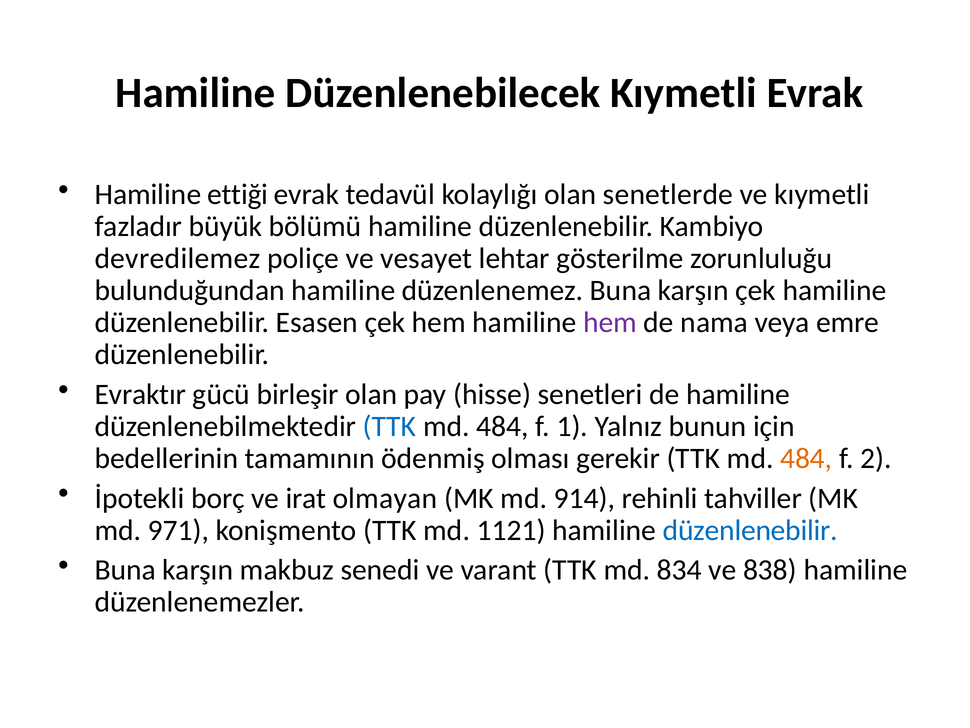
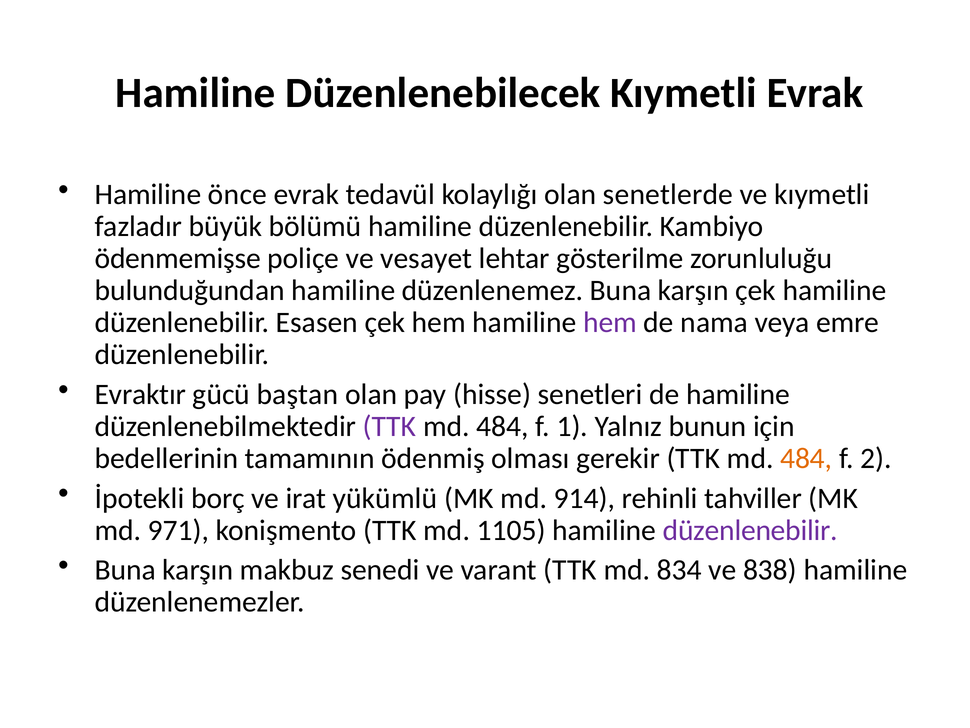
ettiği: ettiği -> önce
devredilemez: devredilemez -> ödenmemişse
birleşir: birleşir -> baştan
TTK at (390, 426) colour: blue -> purple
olmayan: olmayan -> yükümlü
1121: 1121 -> 1105
düzenlenebilir at (750, 530) colour: blue -> purple
